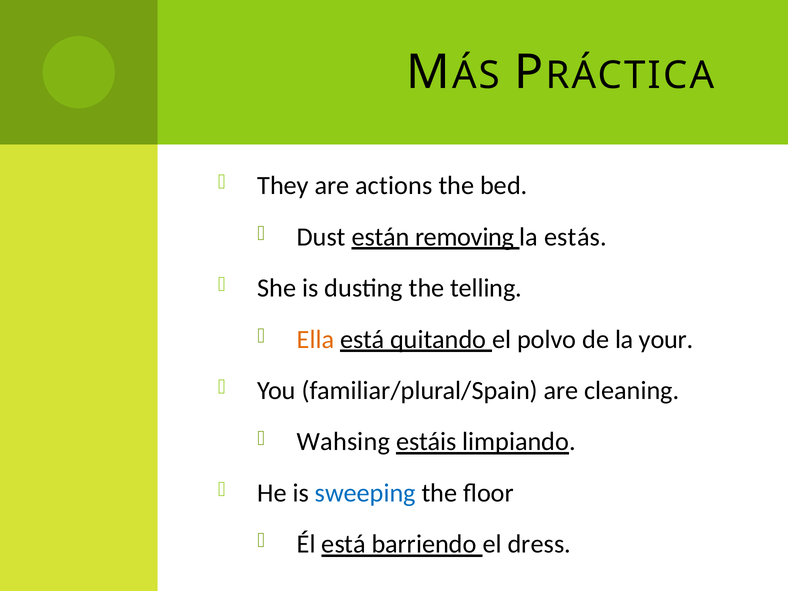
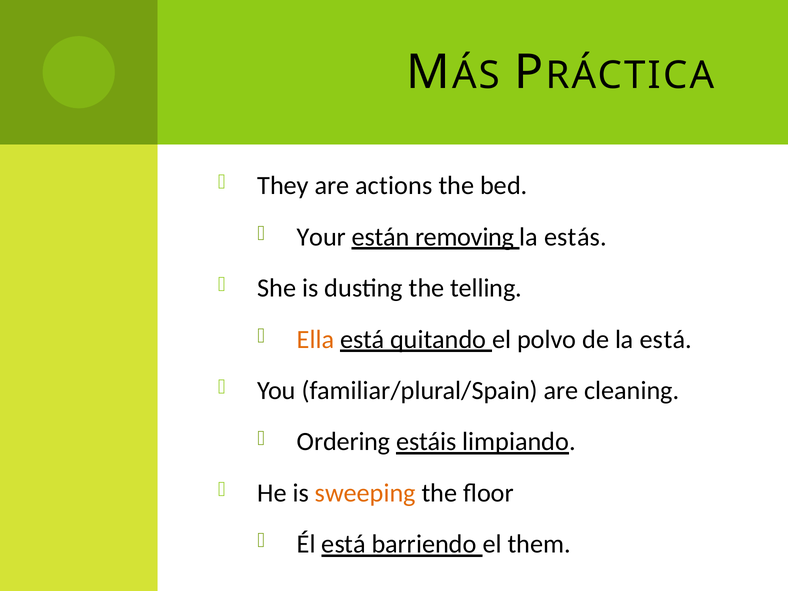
Dust: Dust -> Your
la your: your -> está
Wahsing: Wahsing -> Ordering
sweeping colour: blue -> orange
dress: dress -> them
